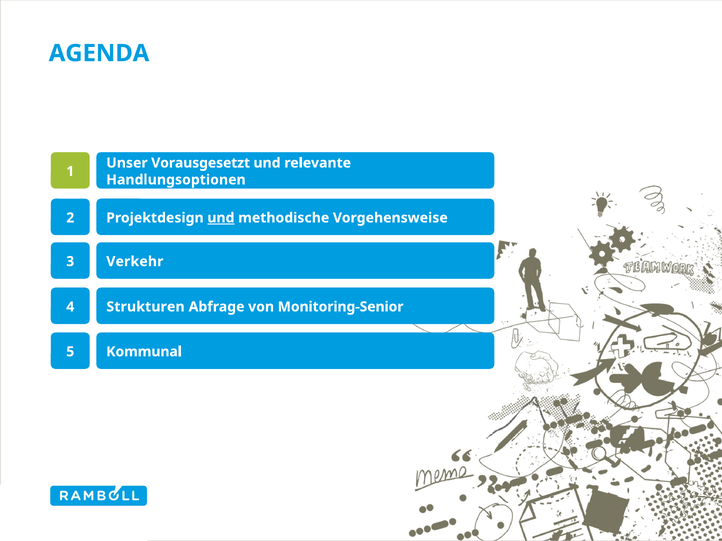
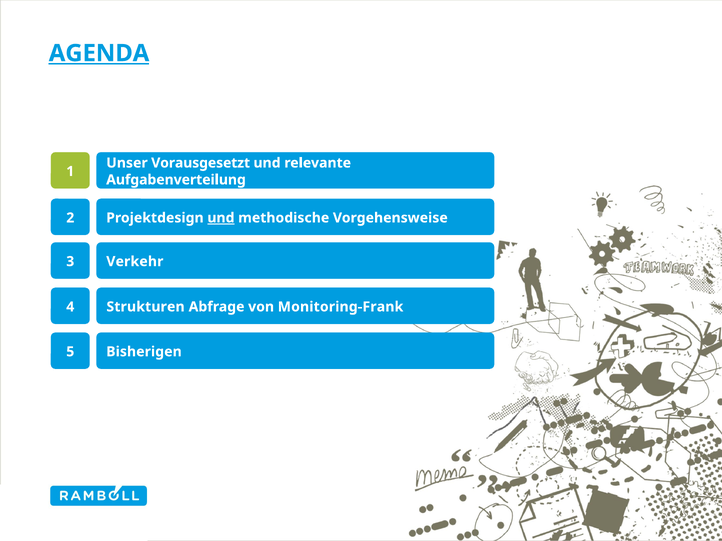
AGENDA underline: none -> present
Handlungsoptionen: Handlungsoptionen -> Aufgabenverteilung
Monitoring-Senior: Monitoring-Senior -> Monitoring-Frank
Kommunal: Kommunal -> Bisherigen
